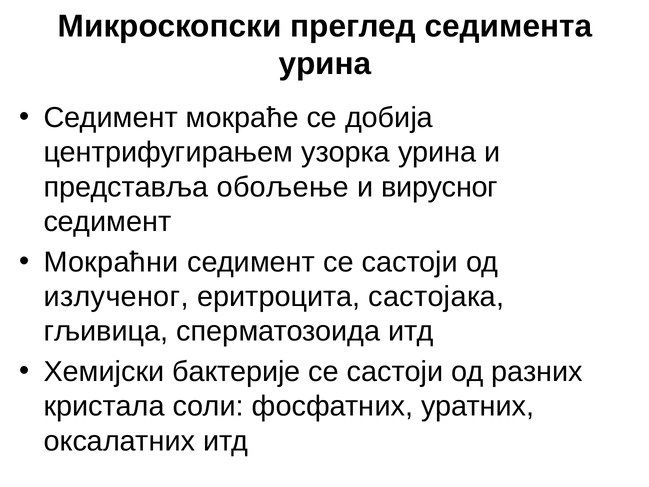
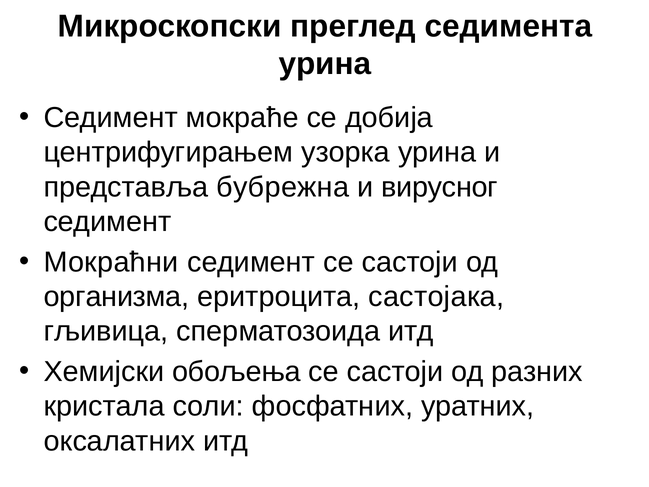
обољење: обољење -> бубрежна
излученог: излученог -> организма
бактерије: бактерије -> обољења
